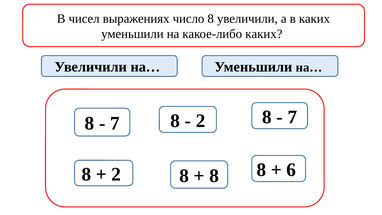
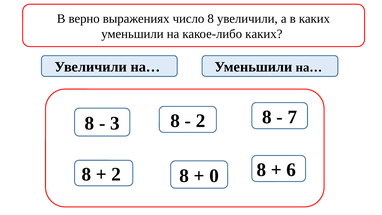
чисел: чисел -> верно
7 at (115, 123): 7 -> 3
8 at (214, 176): 8 -> 0
